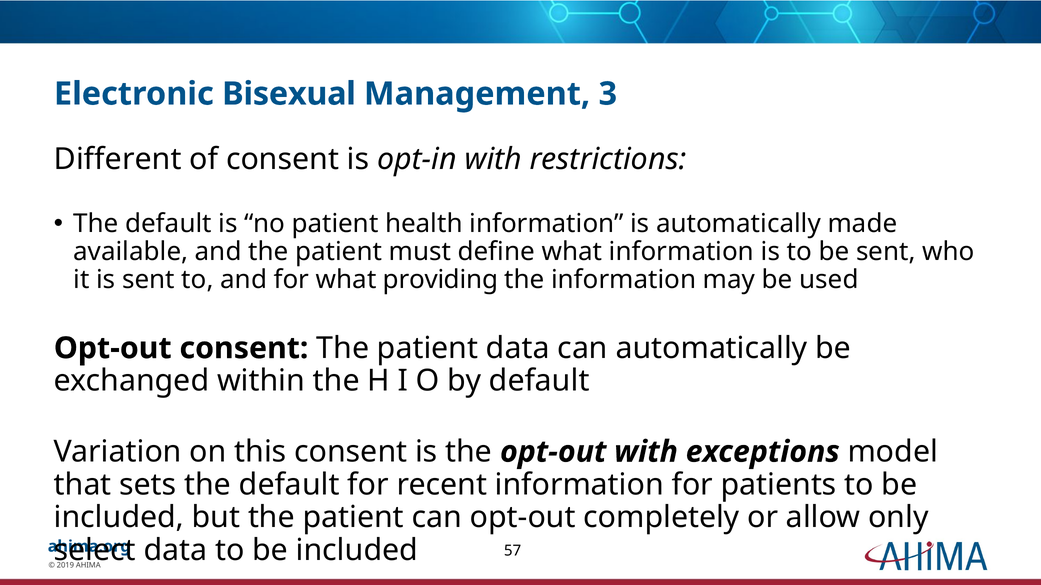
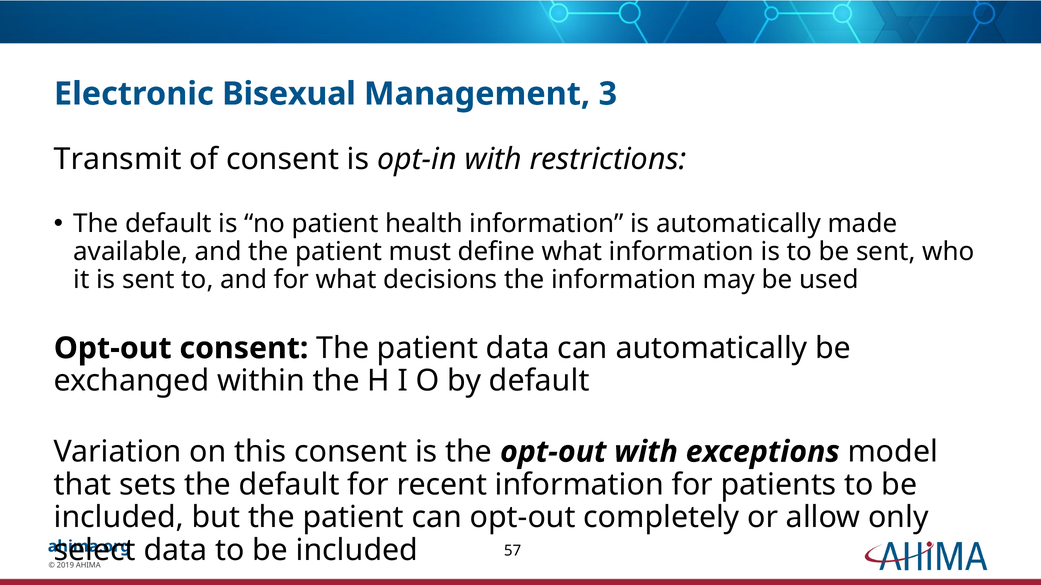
Different: Different -> Transmit
providing: providing -> decisions
